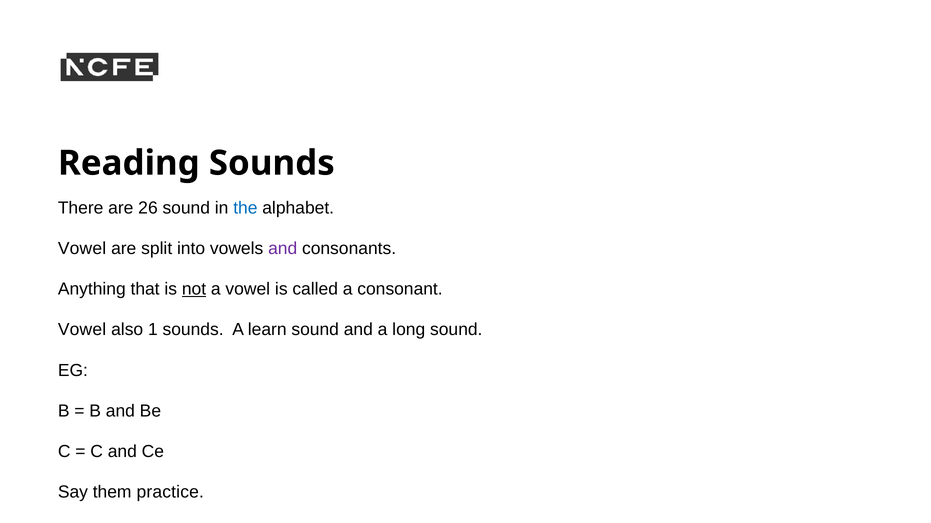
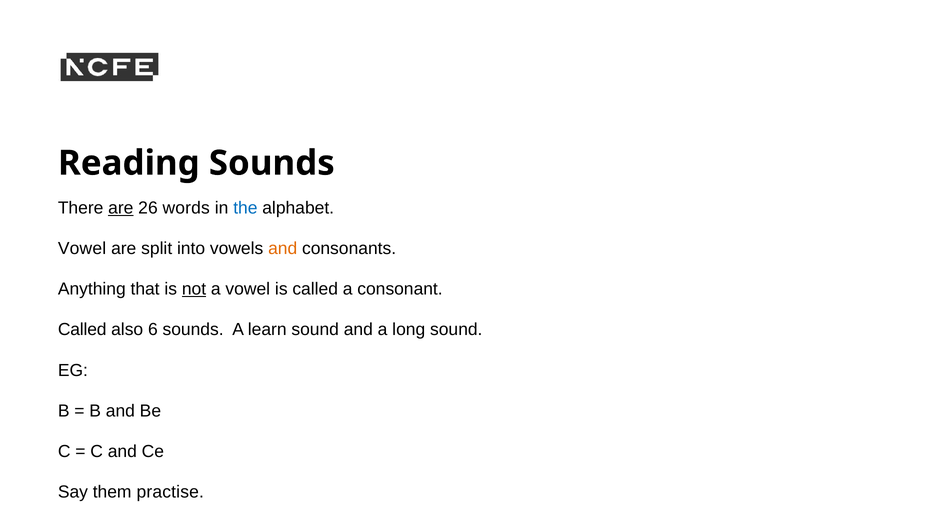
are at (121, 208) underline: none -> present
26 sound: sound -> words
and at (283, 249) colour: purple -> orange
Vowel at (82, 330): Vowel -> Called
1: 1 -> 6
practice: practice -> practise
